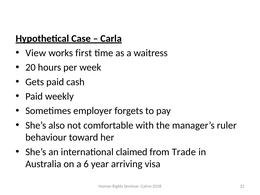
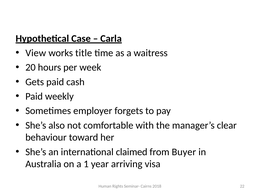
first: first -> title
ruler: ruler -> clear
Trade: Trade -> Buyer
6: 6 -> 1
